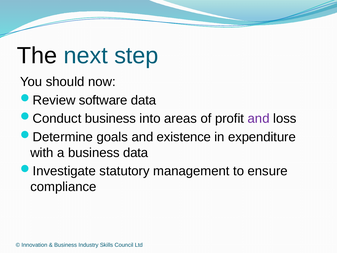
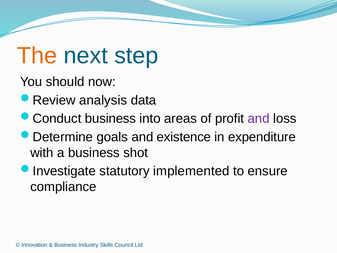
The colour: black -> orange
software: software -> analysis
business data: data -> shot
management: management -> implemented
